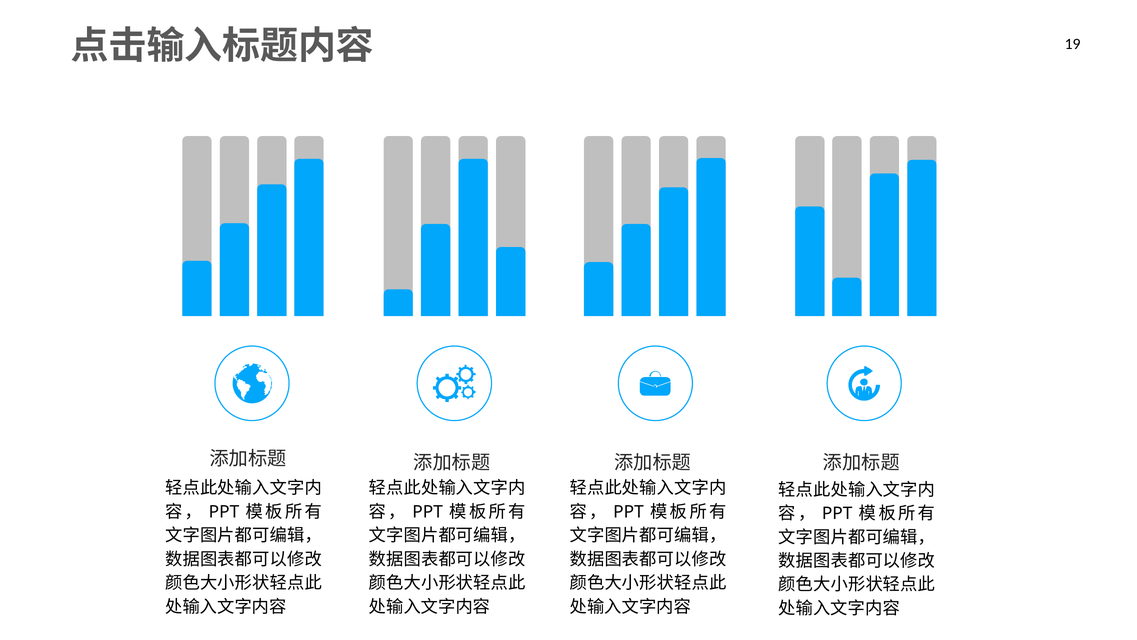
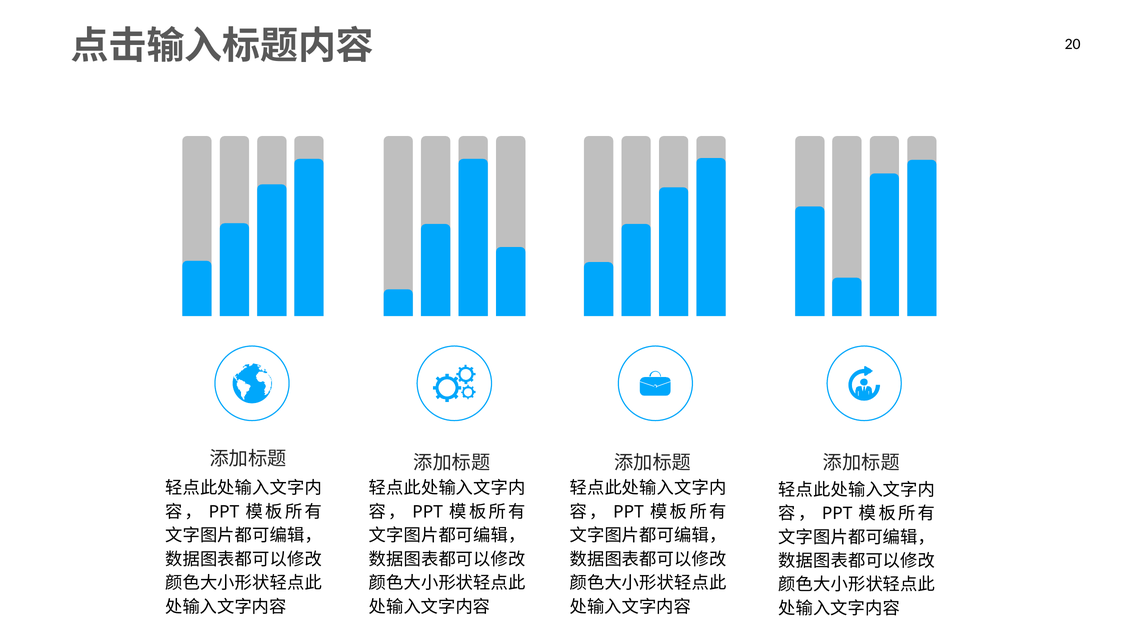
19: 19 -> 20
